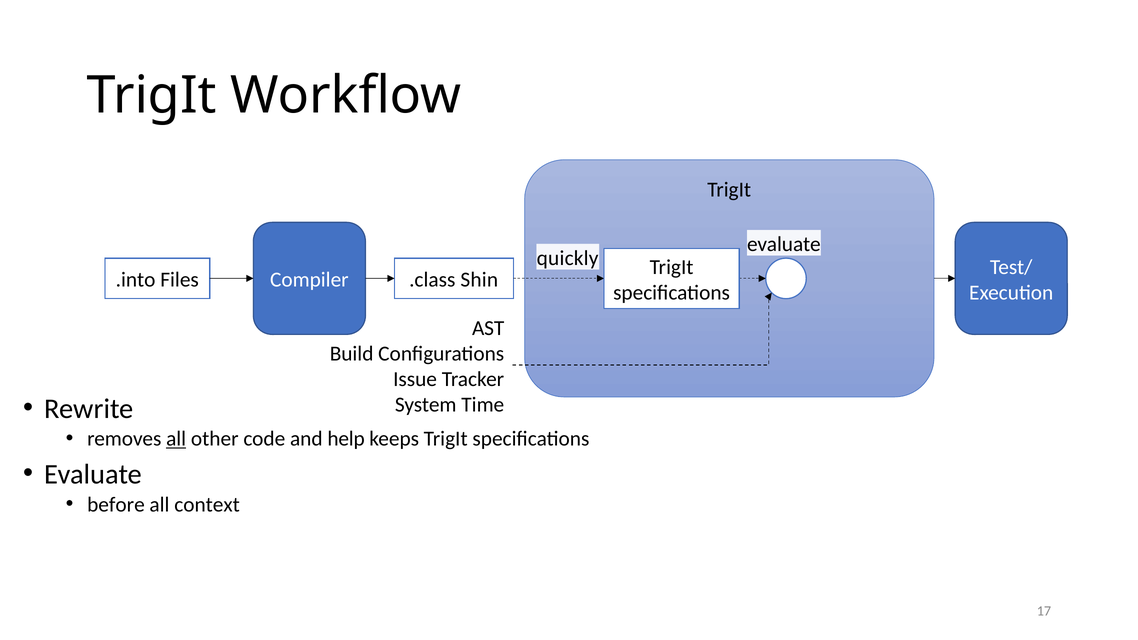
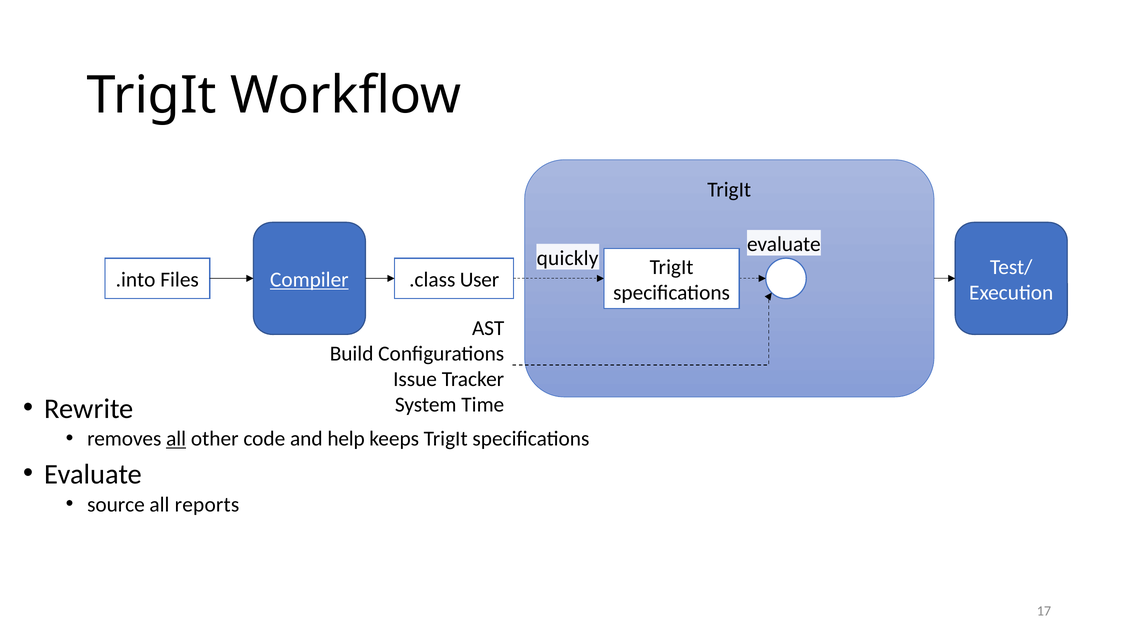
Compiler underline: none -> present
Shin: Shin -> User
before: before -> source
context: context -> reports
